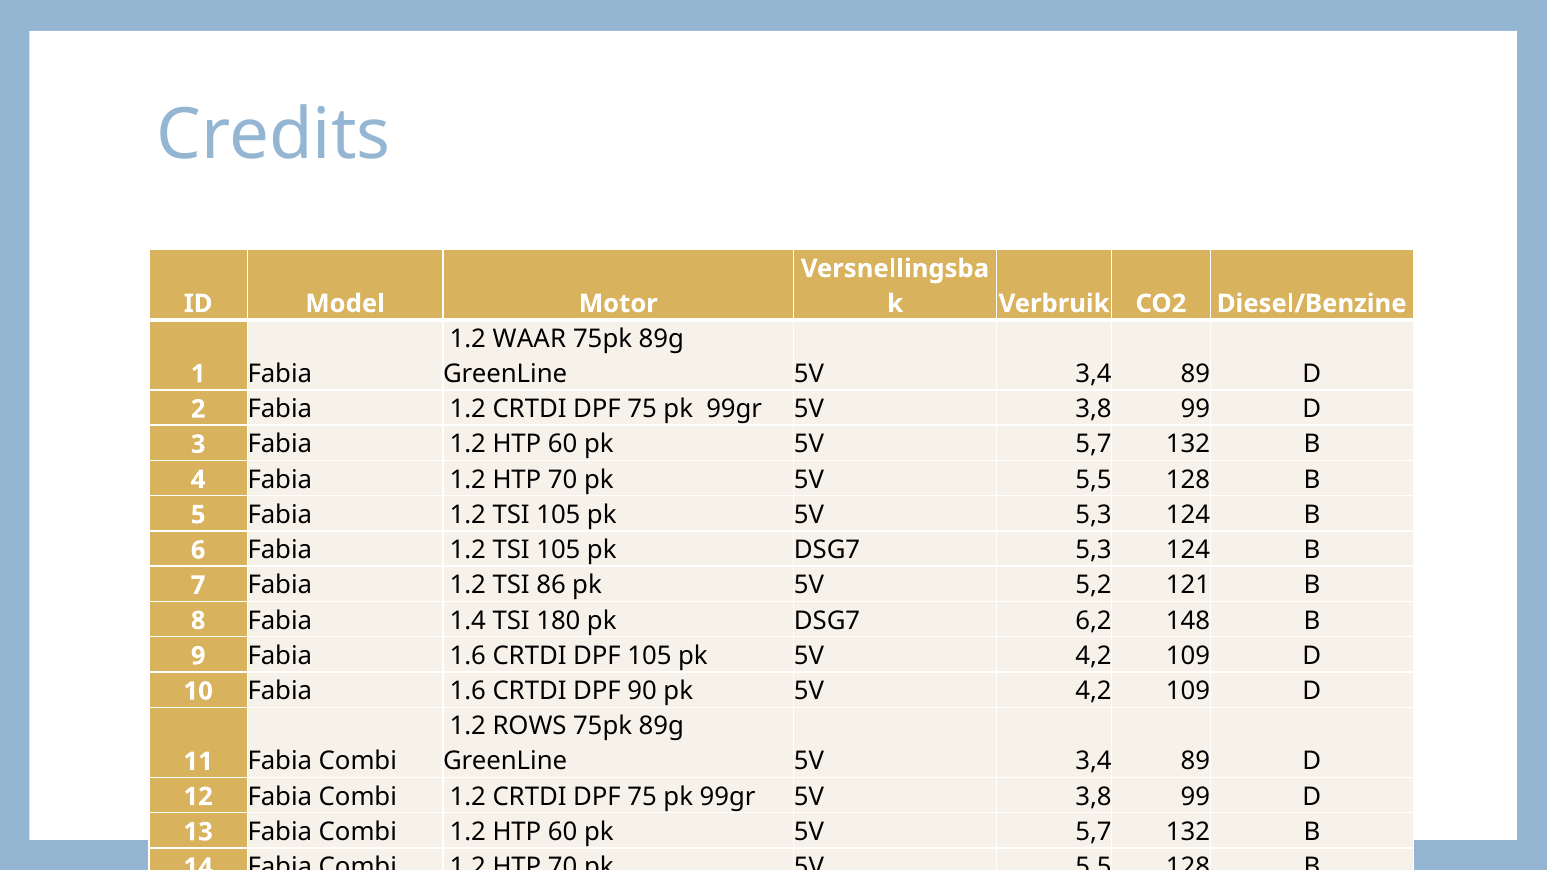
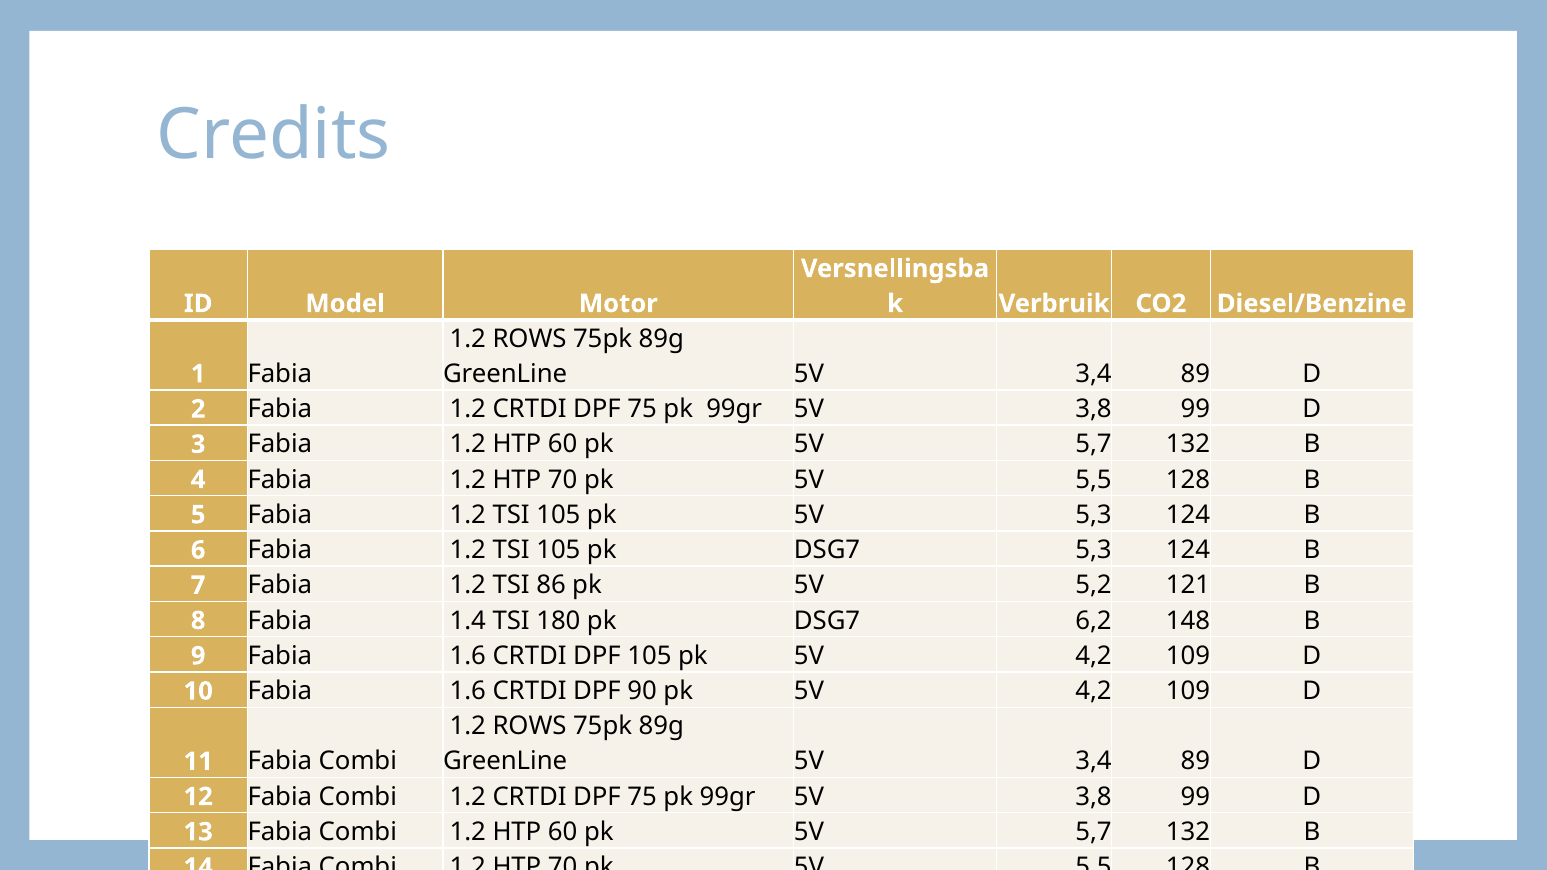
WAAR at (529, 339): WAAR -> ROWS
